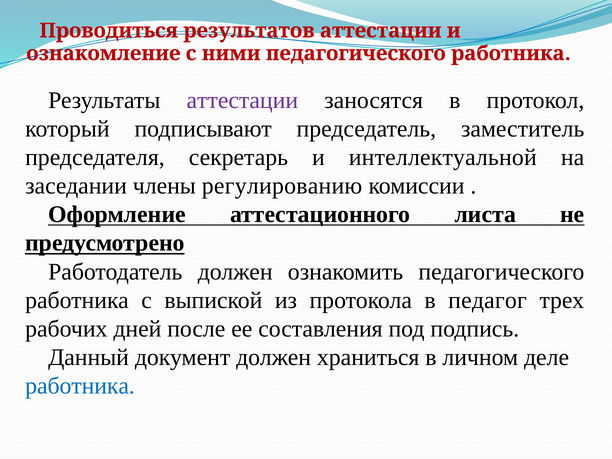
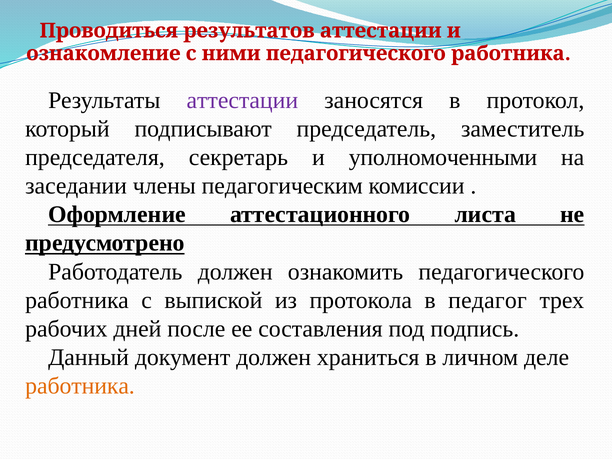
интеллектуальной: интеллектуальной -> уполномоченными
регулированию: регулированию -> педагогическим
работника at (80, 386) colour: blue -> orange
